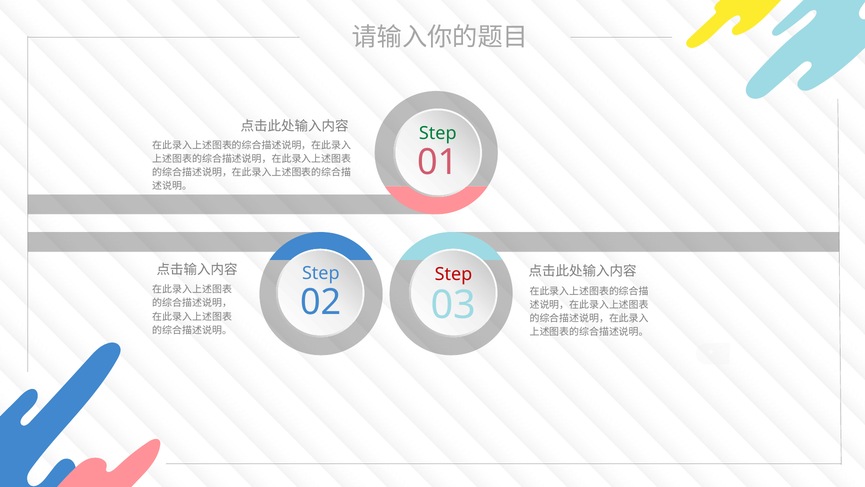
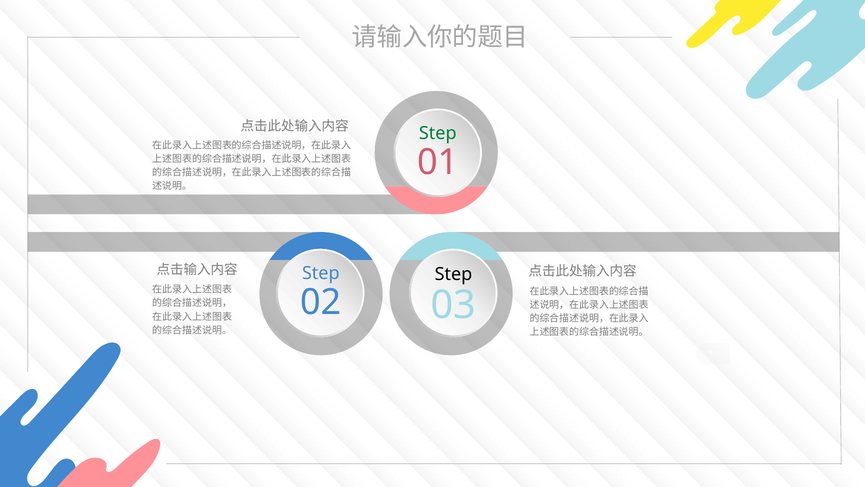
Step at (453, 274) colour: red -> black
